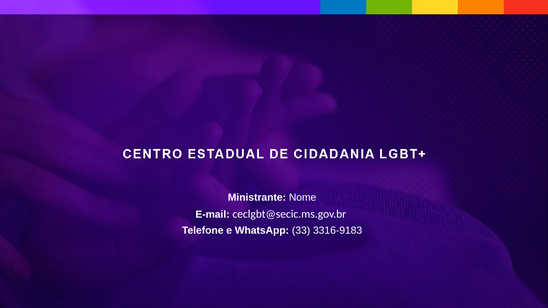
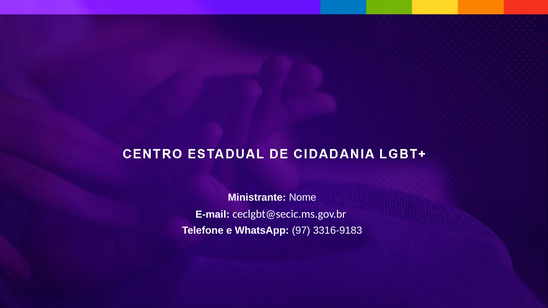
33: 33 -> 97
